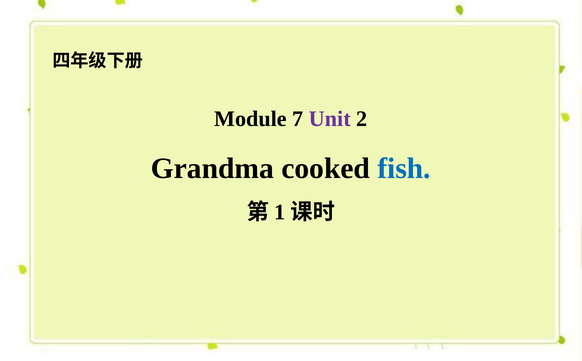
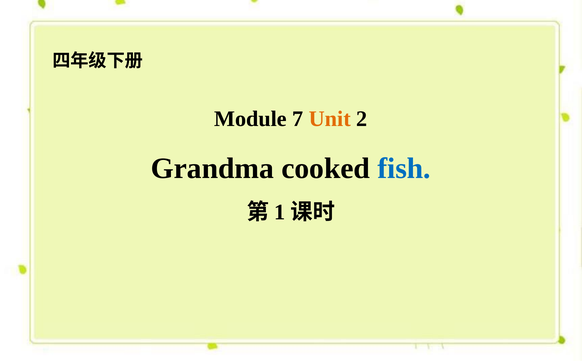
Unit colour: purple -> orange
